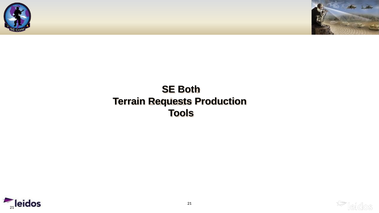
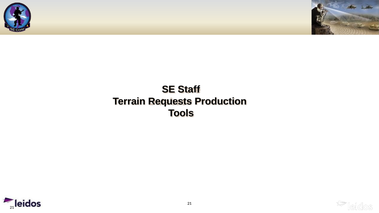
Both: Both -> Staff
